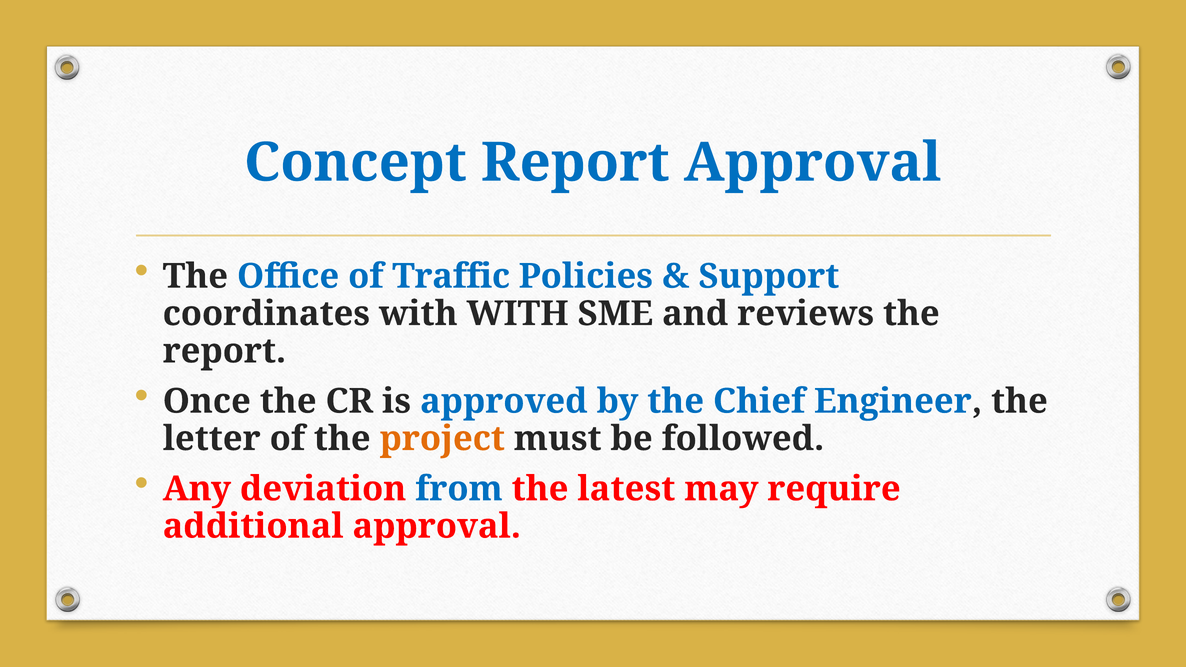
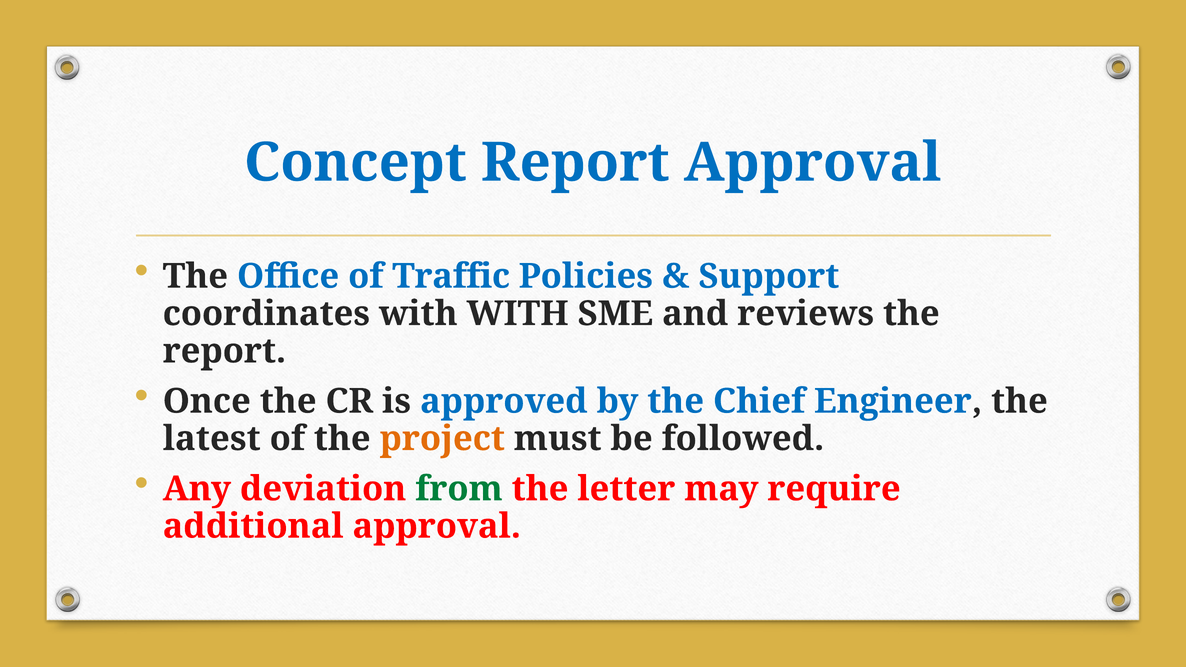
letter: letter -> latest
from colour: blue -> green
latest: latest -> letter
